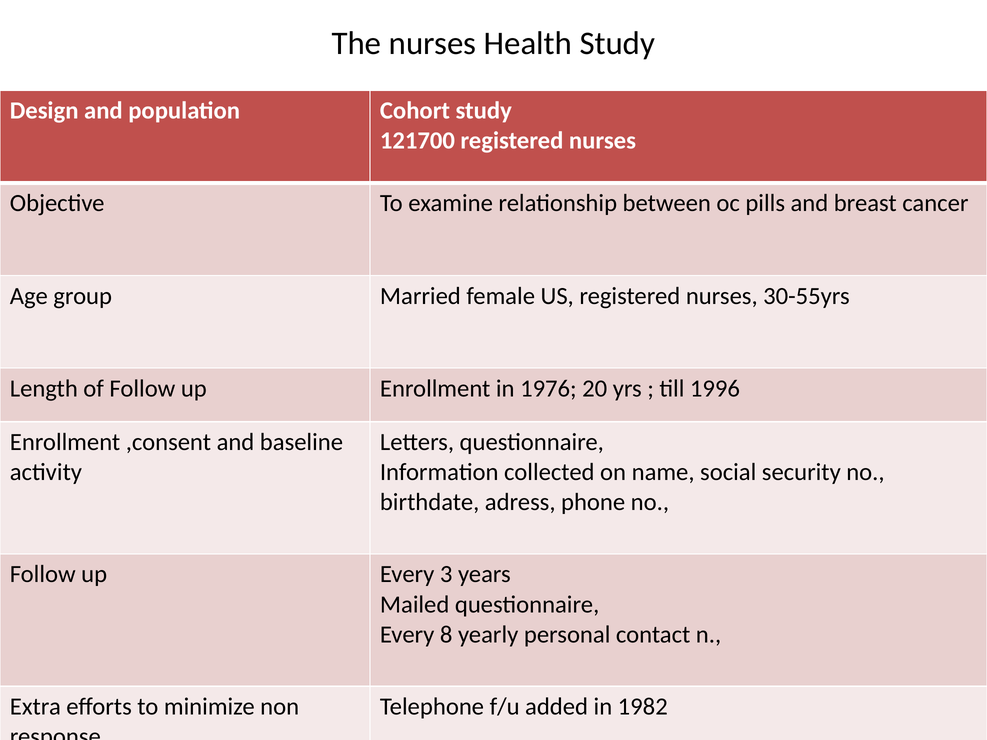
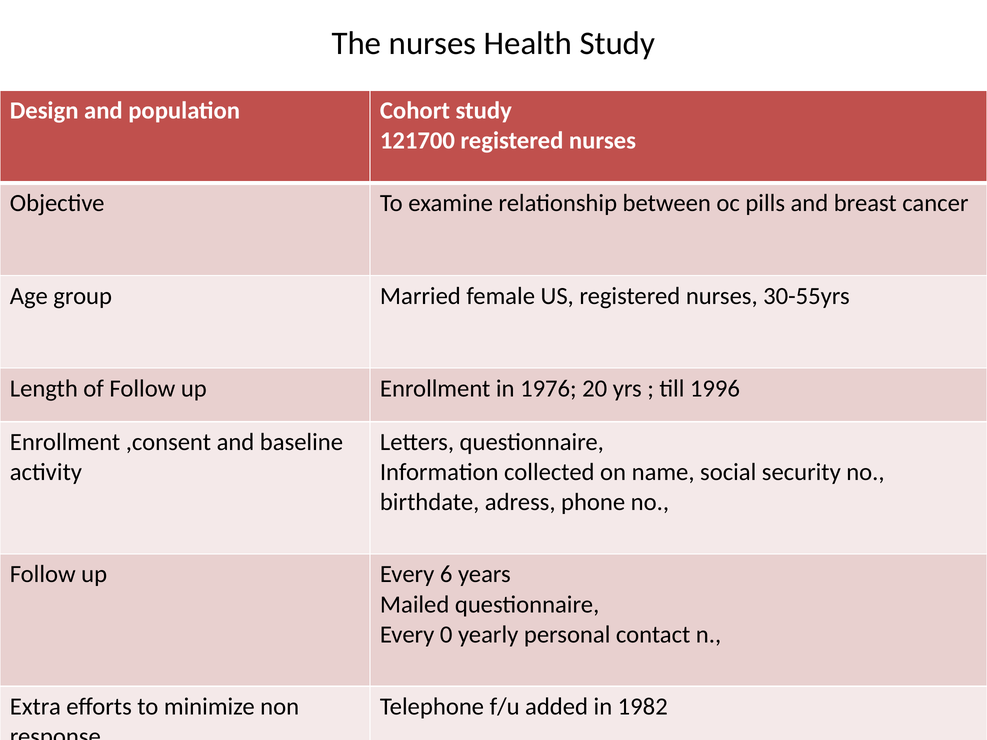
3: 3 -> 6
8: 8 -> 0
